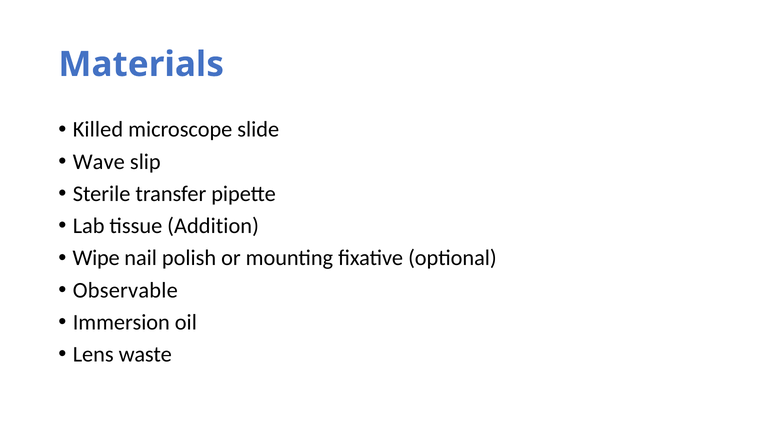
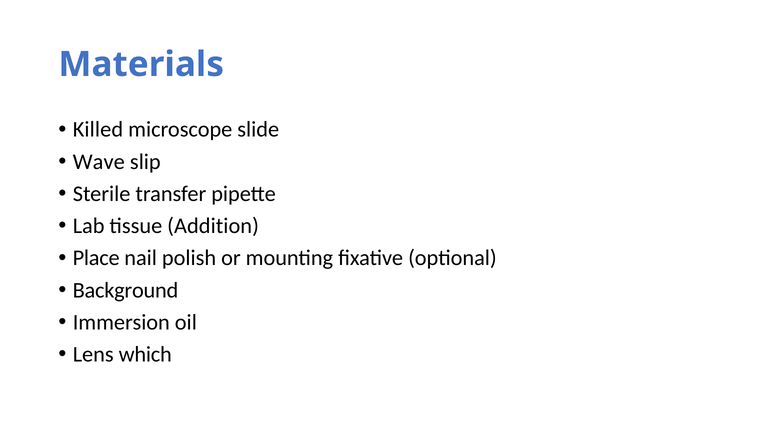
Wipe: Wipe -> Place
Observable: Observable -> Background
waste: waste -> which
